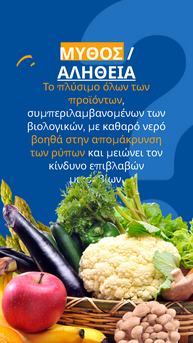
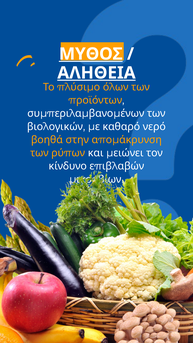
ΜΥΘΟΣ underline: none -> present
